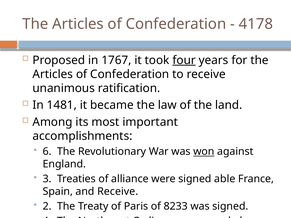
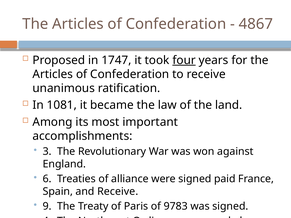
4178: 4178 -> 4867
1767: 1767 -> 1747
1481: 1481 -> 1081
6: 6 -> 3
won underline: present -> none
3: 3 -> 6
able: able -> paid
2: 2 -> 9
8233: 8233 -> 9783
